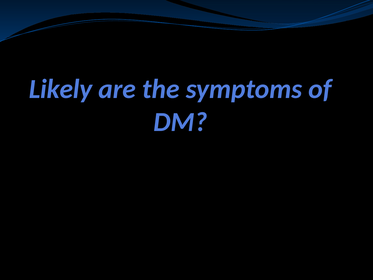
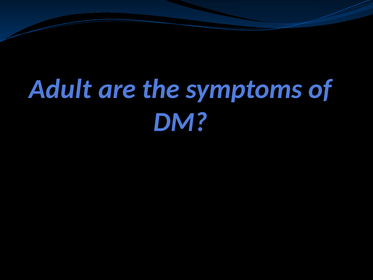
Likely: Likely -> Adult
